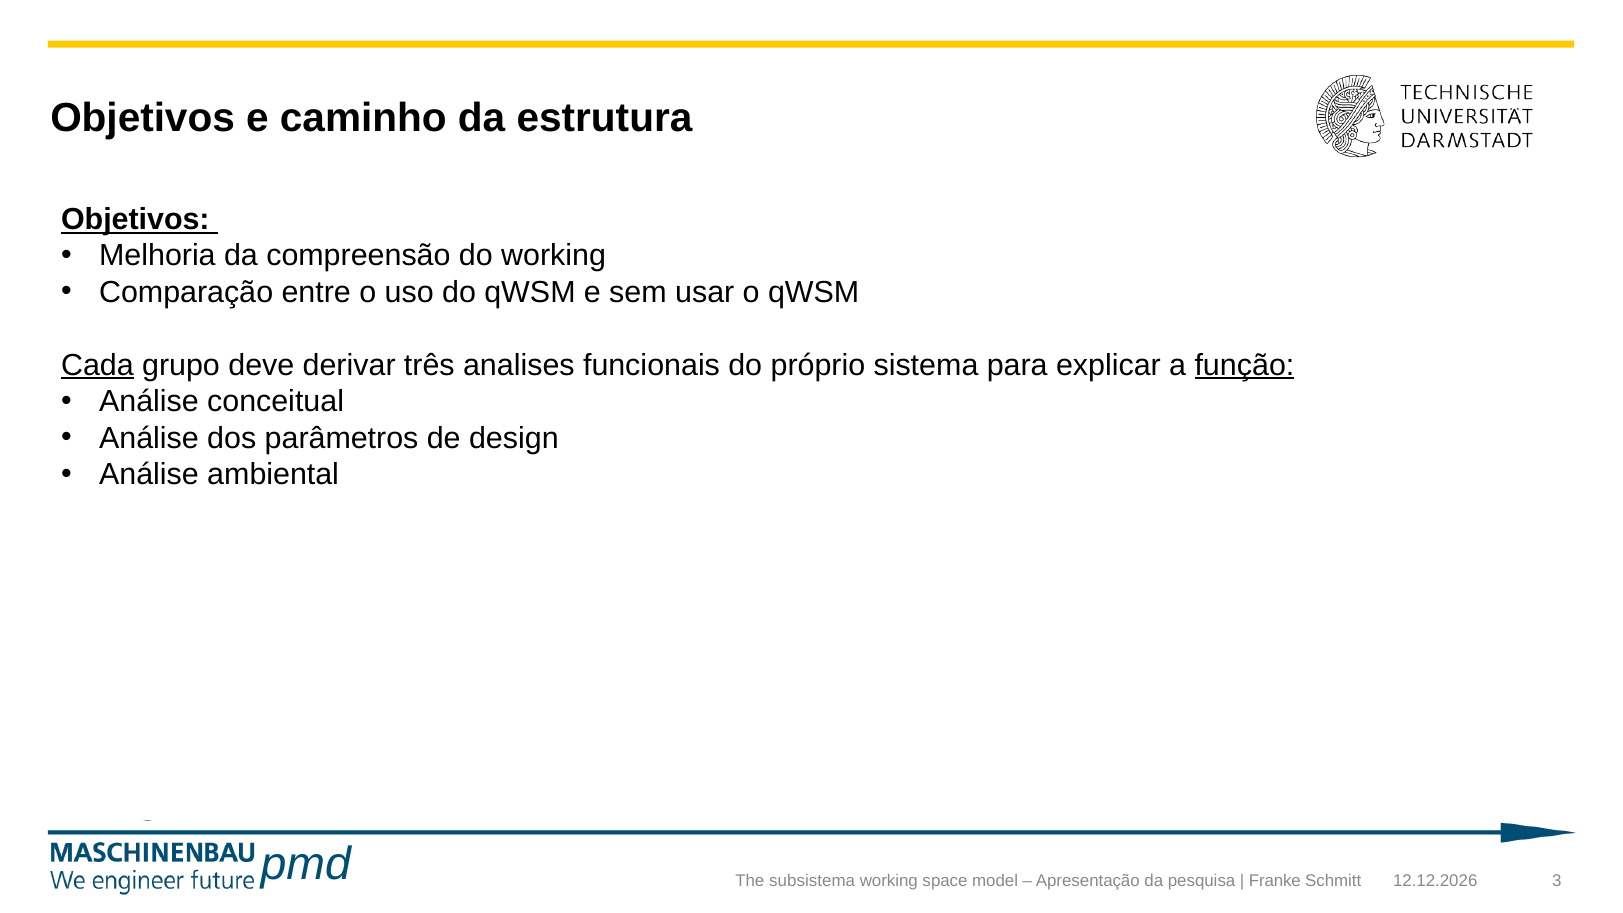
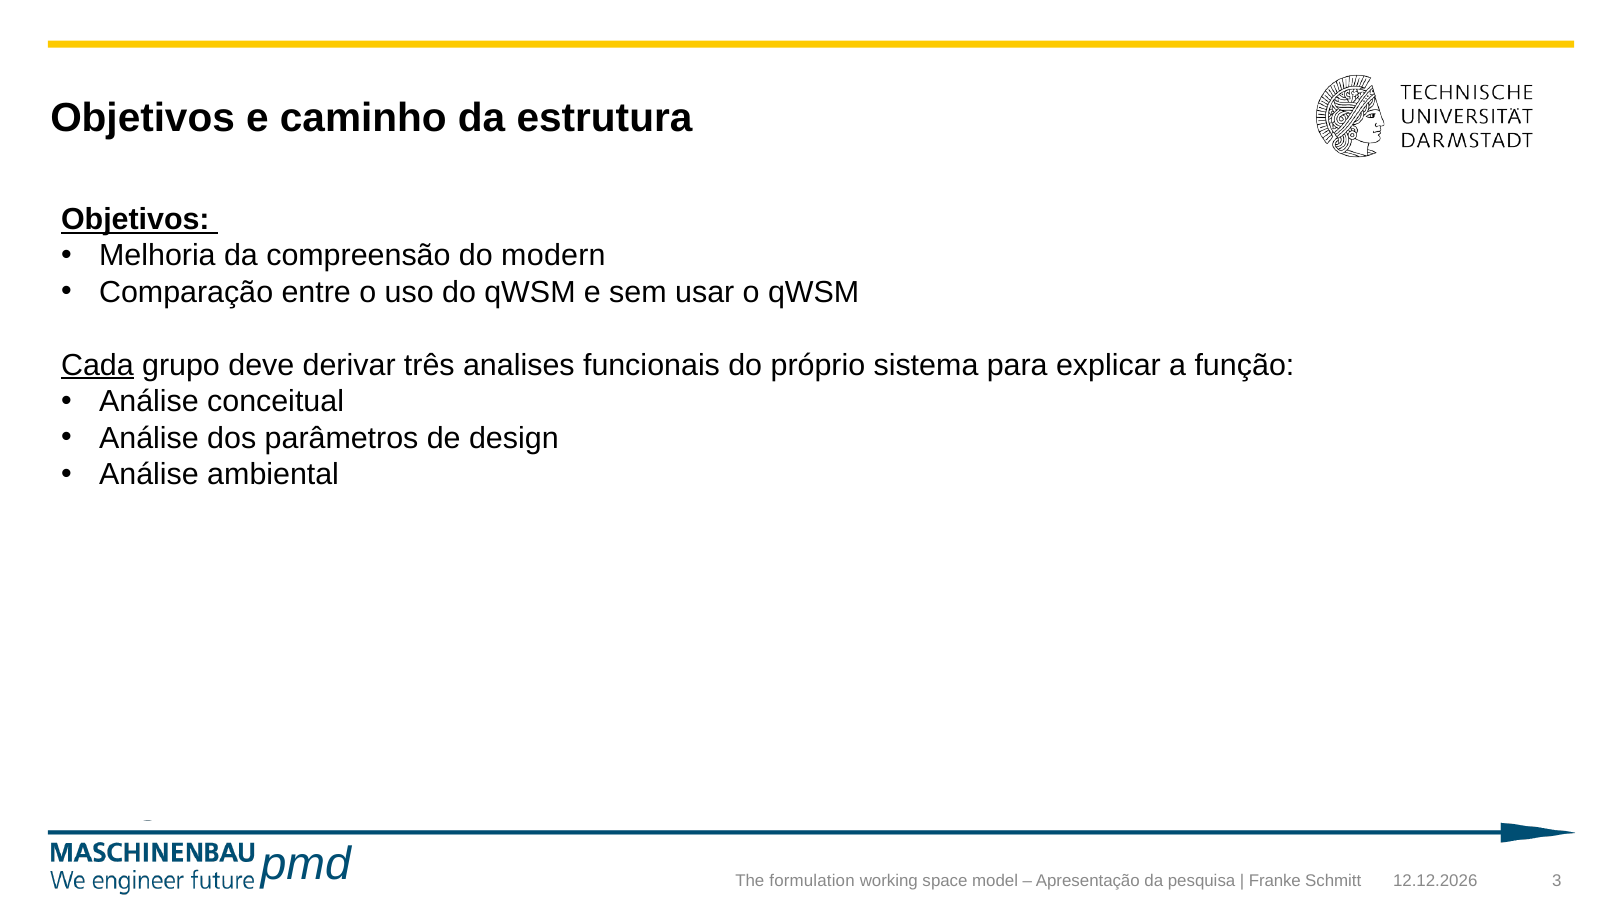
do working: working -> modern
função underline: present -> none
subsistema: subsistema -> formulation
